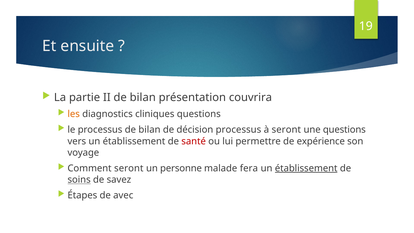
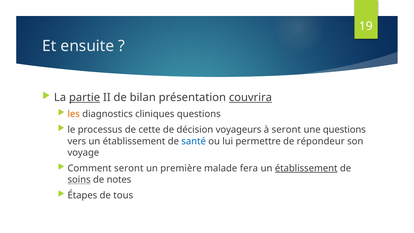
partie underline: none -> present
couvrira underline: none -> present
processus de bilan: bilan -> cette
décision processus: processus -> voyageurs
santé colour: red -> blue
expérience: expérience -> répondeur
personne: personne -> première
savez: savez -> notes
avec: avec -> tous
